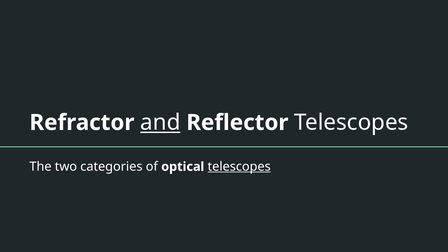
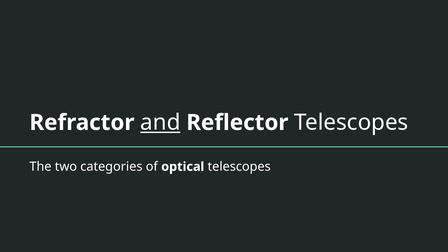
telescopes at (239, 167) underline: present -> none
